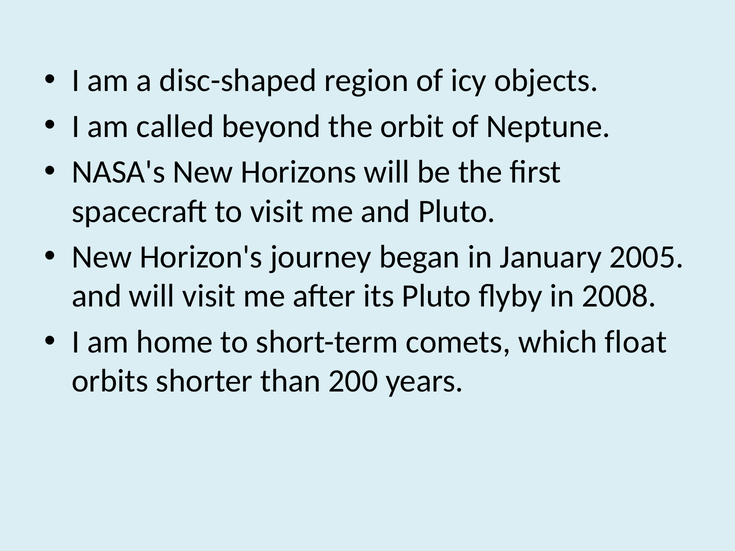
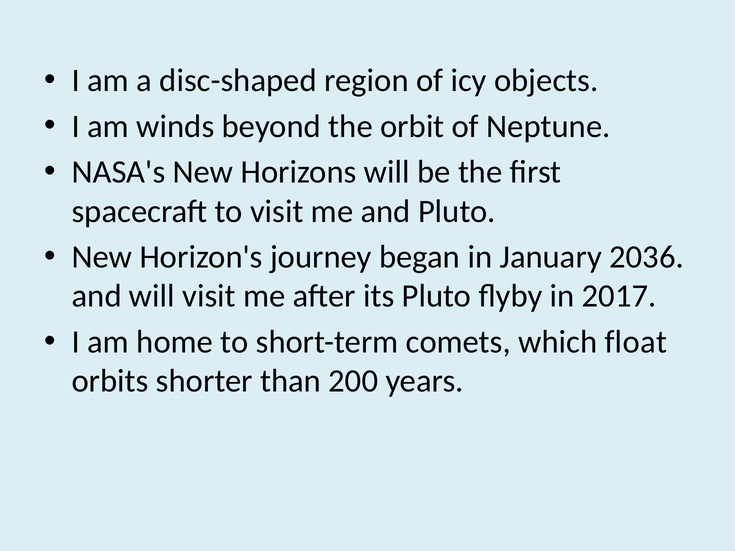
called: called -> winds
2005: 2005 -> 2036
2008: 2008 -> 2017
